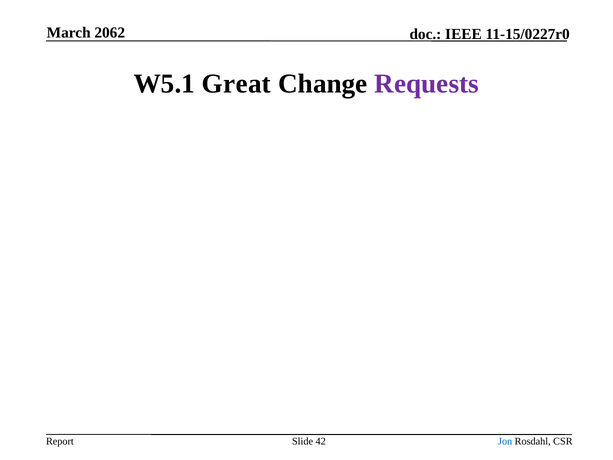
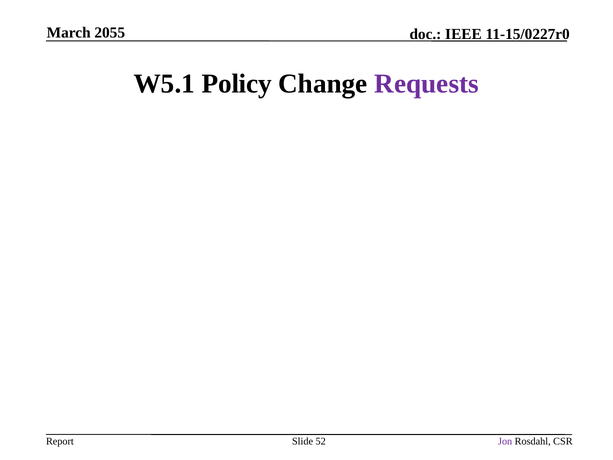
2062: 2062 -> 2055
Great: Great -> Policy
42: 42 -> 52
Jon colour: blue -> purple
